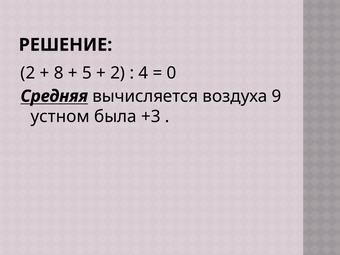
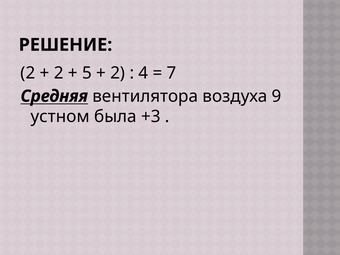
8 at (59, 73): 8 -> 2
0: 0 -> 7
вычисляется: вычисляется -> вентилятора
